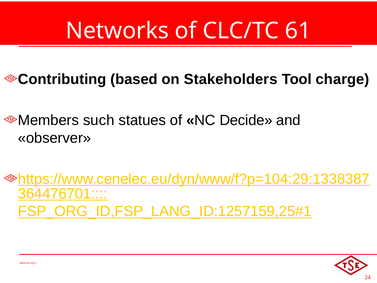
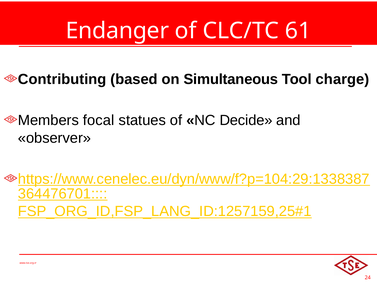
Networks: Networks -> Endanger
Stakeholders: Stakeholders -> Simultaneous
such: such -> focal
